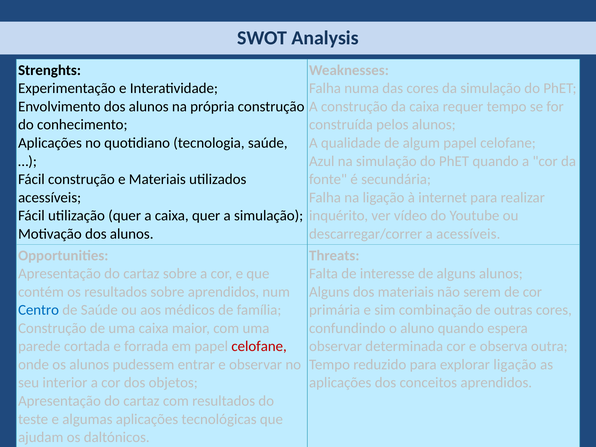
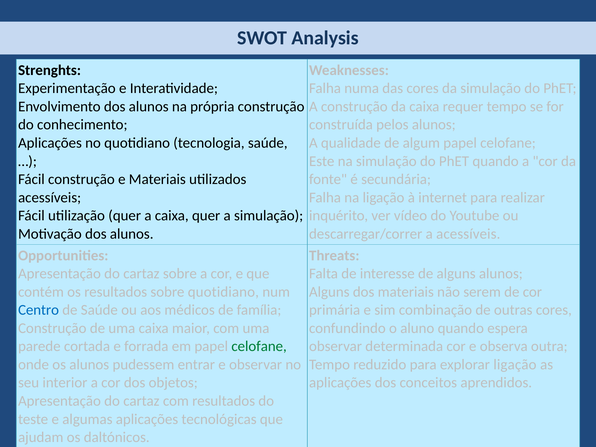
Azul: Azul -> Este
sobre aprendidos: aprendidos -> quotidiano
celofane at (259, 346) colour: red -> green
